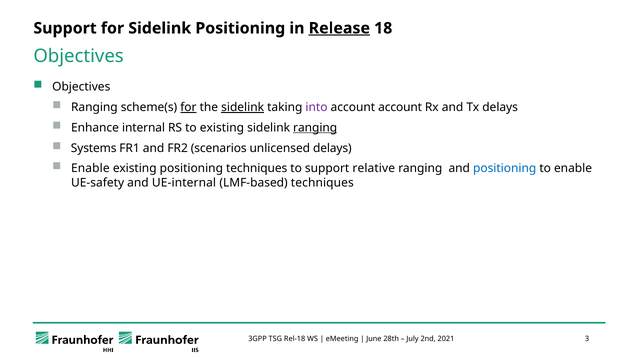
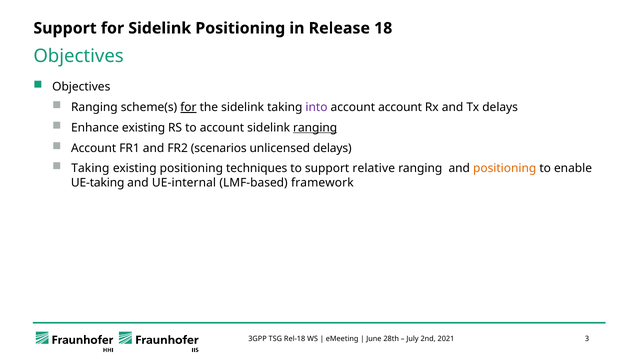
Release underline: present -> none
sidelink at (243, 107) underline: present -> none
Enhance internal: internal -> existing
to existing: existing -> account
Systems at (94, 148): Systems -> Account
Enable at (90, 168): Enable -> Taking
positioning at (505, 168) colour: blue -> orange
UE-safety: UE-safety -> UE-taking
LMF-based techniques: techniques -> framework
